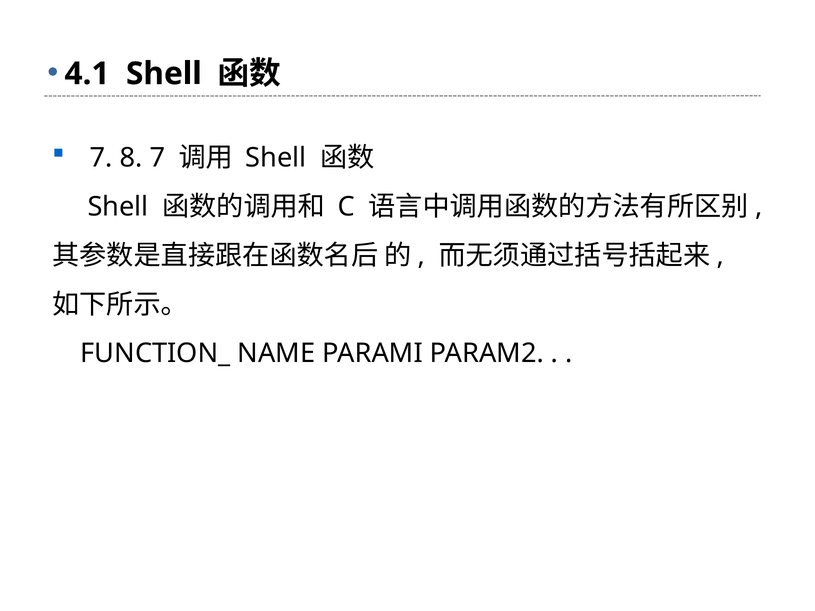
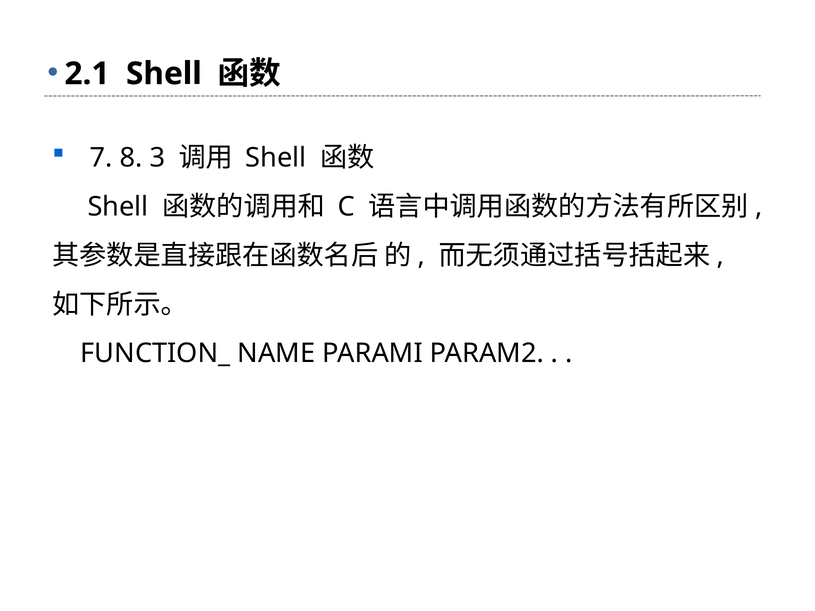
4.1: 4.1 -> 2.1
8 7: 7 -> 3
